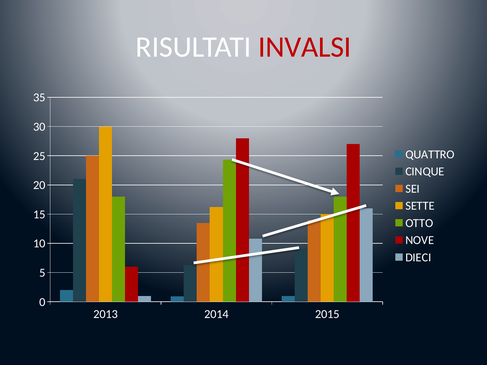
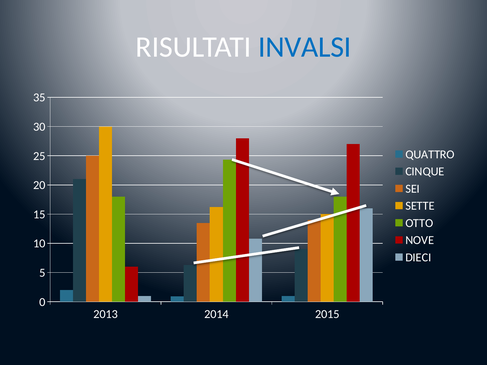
INVALSI colour: red -> blue
